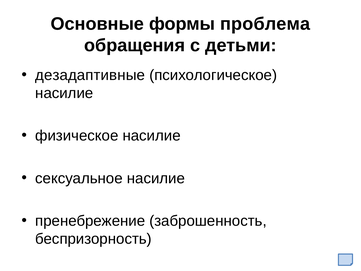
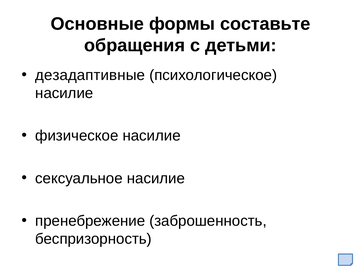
проблема: проблема -> составьте
